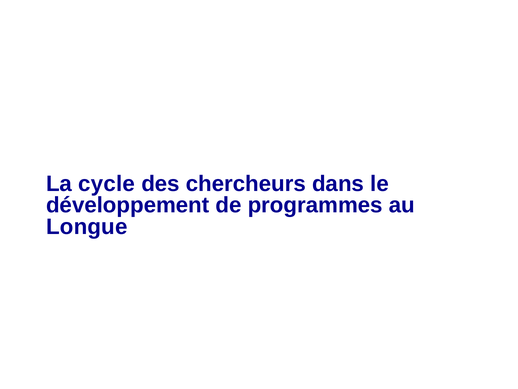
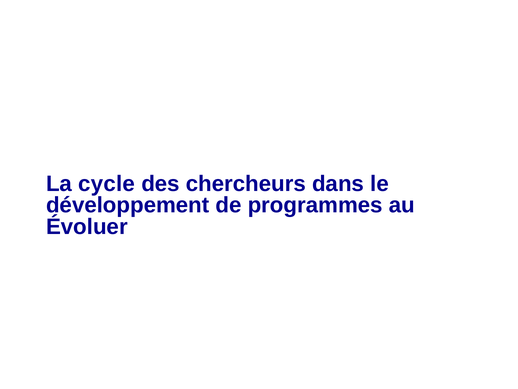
Longue: Longue -> Évoluer
